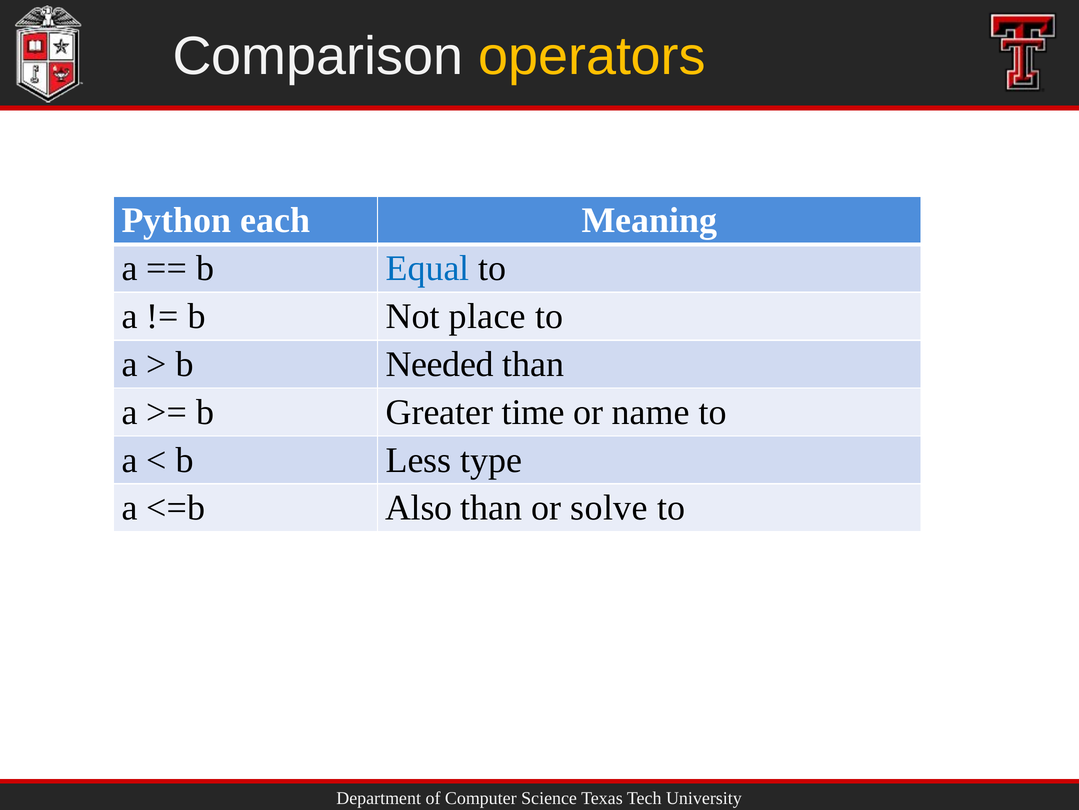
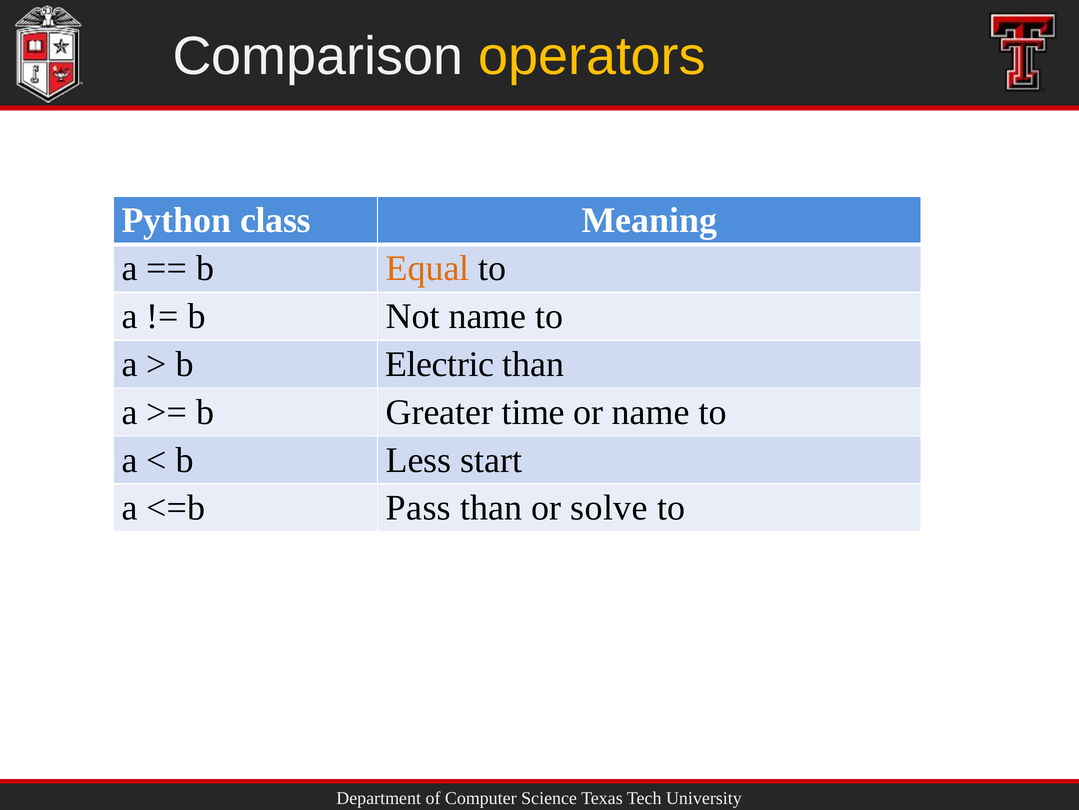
each: each -> class
Equal colour: blue -> orange
Not place: place -> name
Needed: Needed -> Electric
type: type -> start
Also: Also -> Pass
